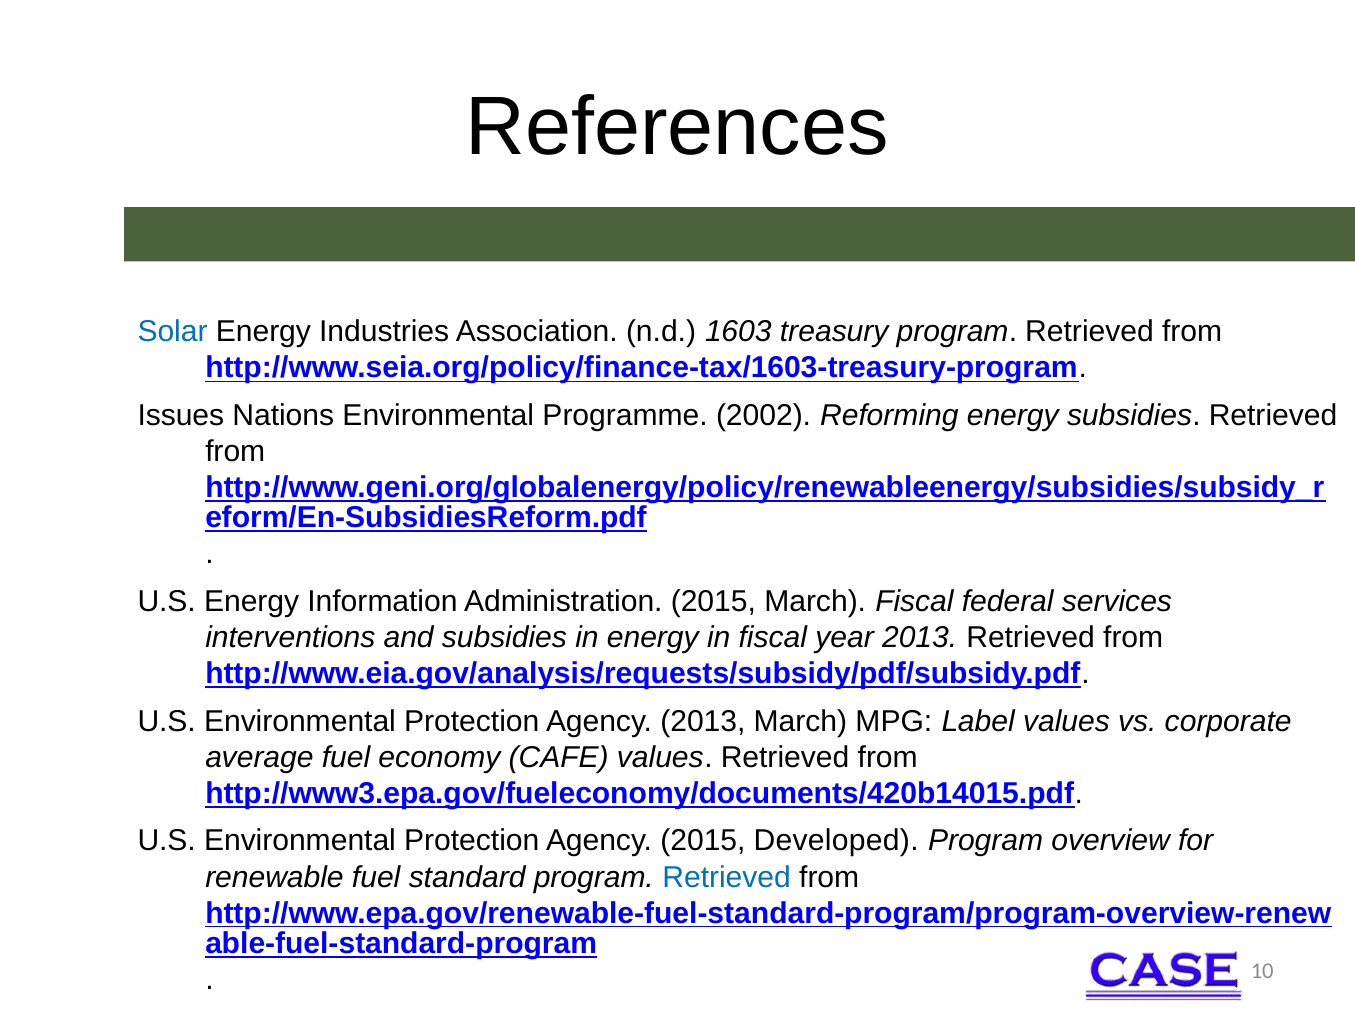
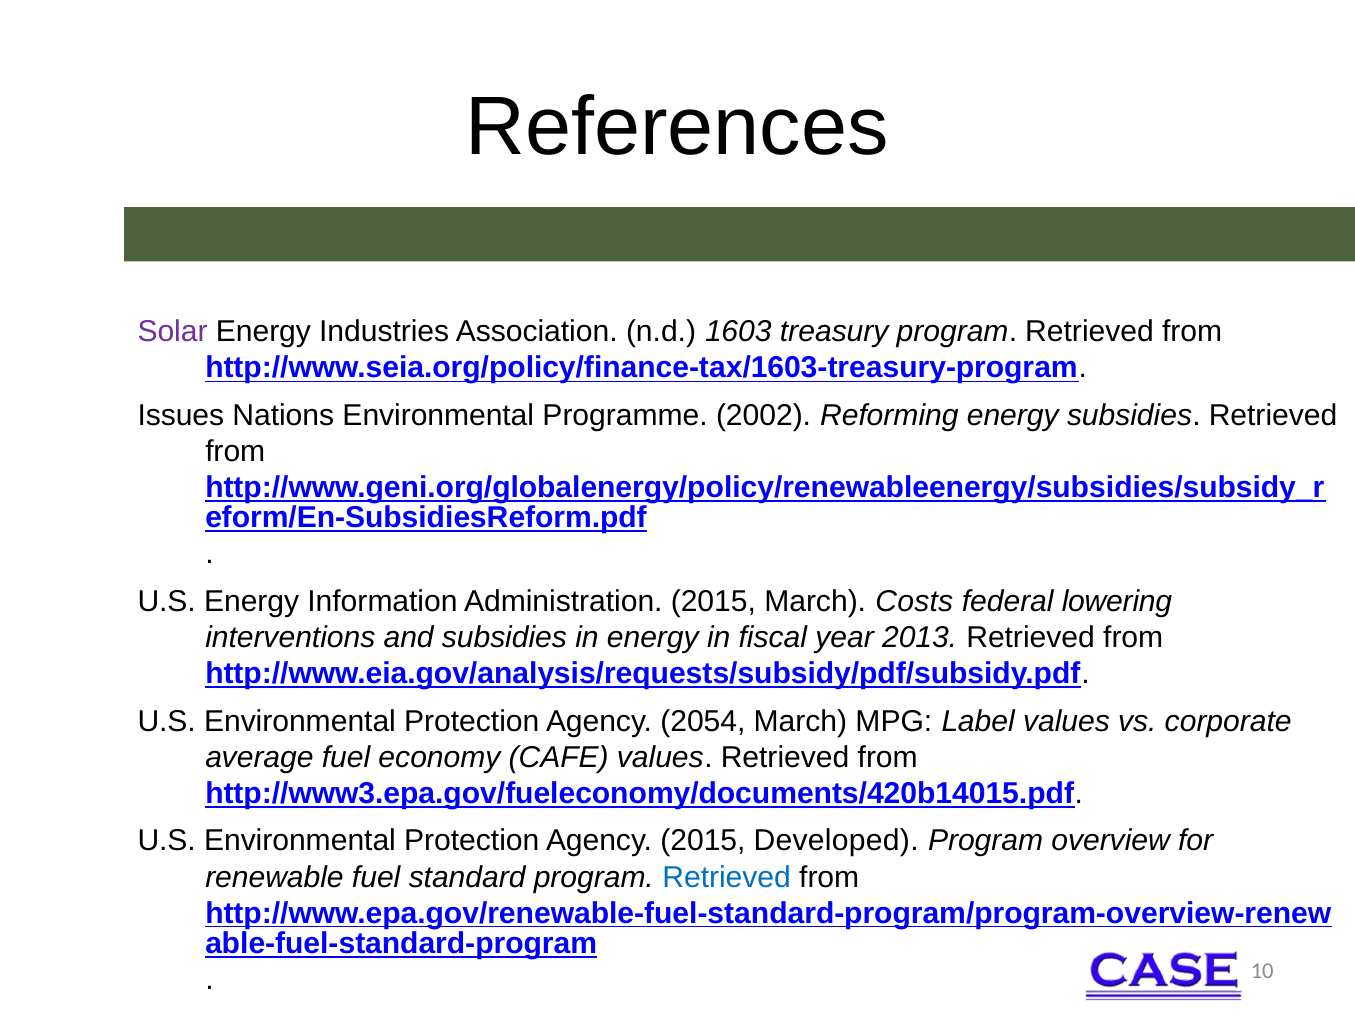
Solar colour: blue -> purple
March Fiscal: Fiscal -> Costs
services: services -> lowering
Agency 2013: 2013 -> 2054
